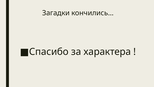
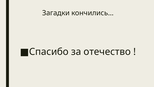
характера: характера -> отечество
